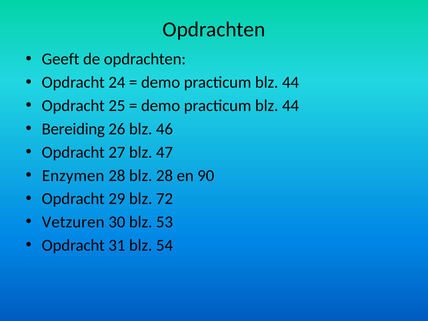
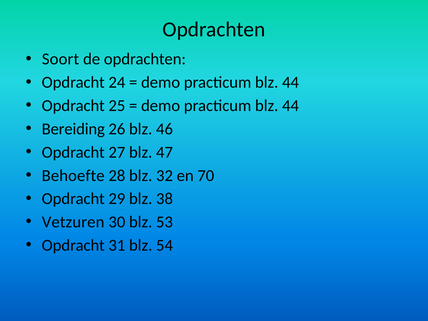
Geeft: Geeft -> Soort
Enzymen: Enzymen -> Behoefte
blz 28: 28 -> 32
90: 90 -> 70
72: 72 -> 38
